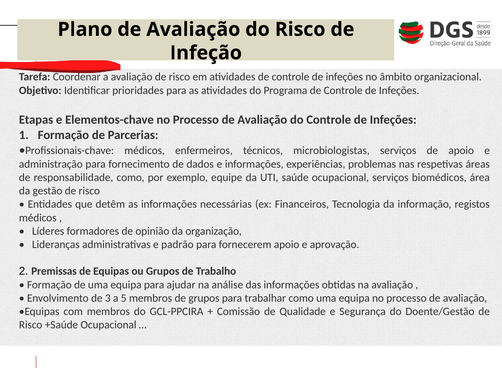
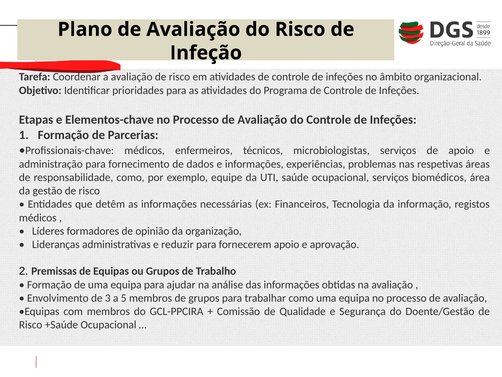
padrão: padrão -> reduzir
